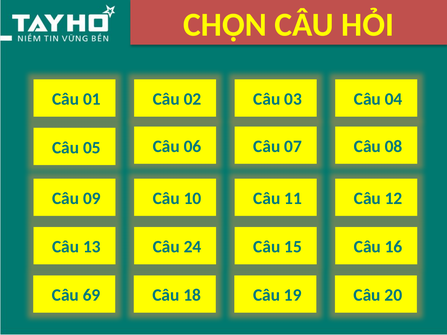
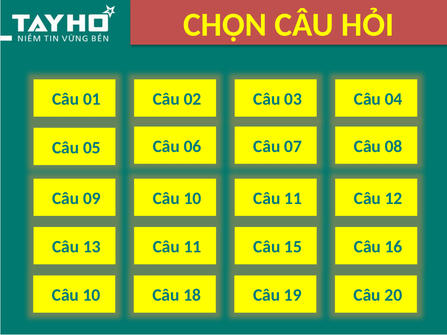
24 at (193, 247): 24 -> 11
69 at (92, 295): 69 -> 10
